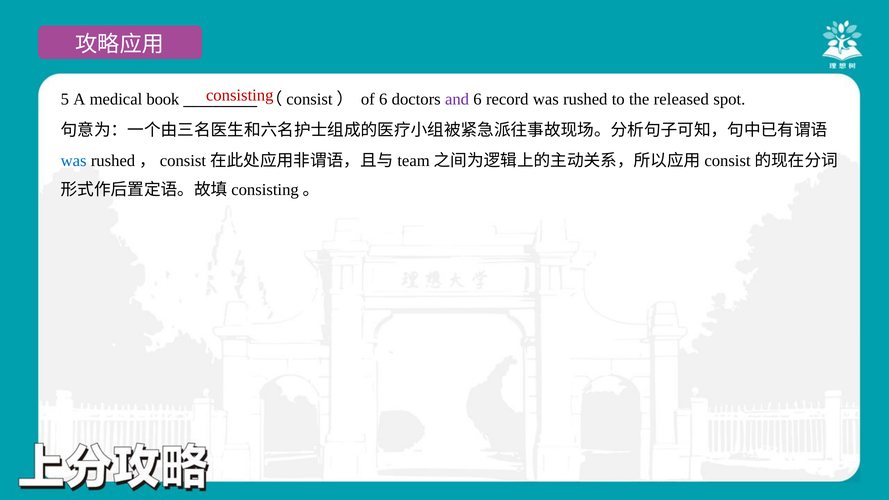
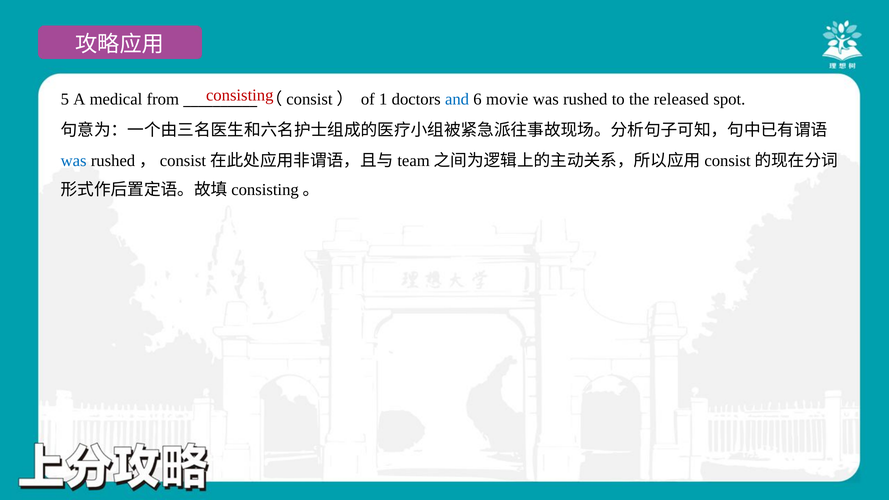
book: book -> from
of 6: 6 -> 1
and colour: purple -> blue
record: record -> movie
